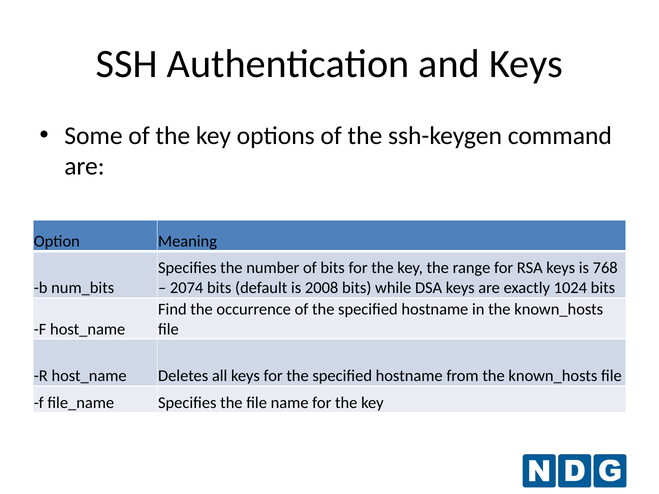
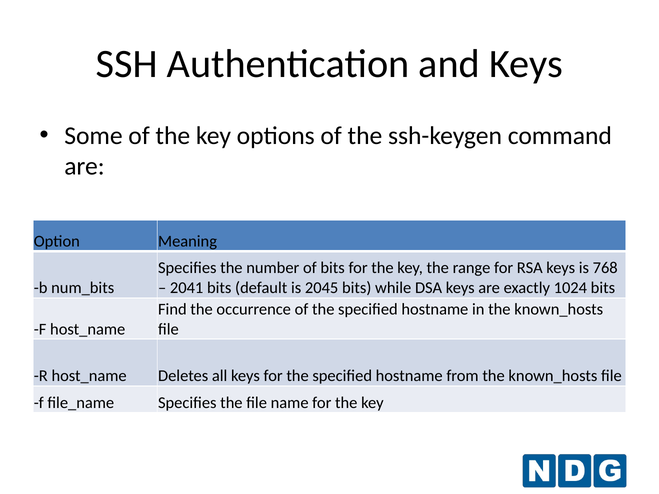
2074: 2074 -> 2041
2008: 2008 -> 2045
